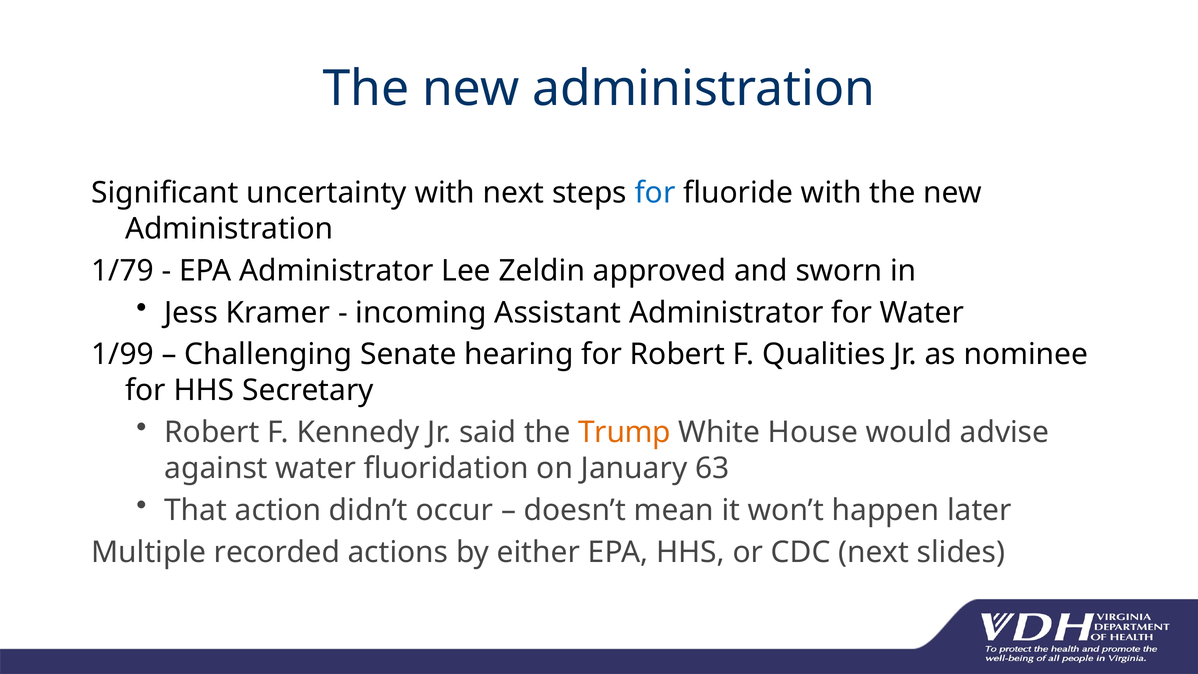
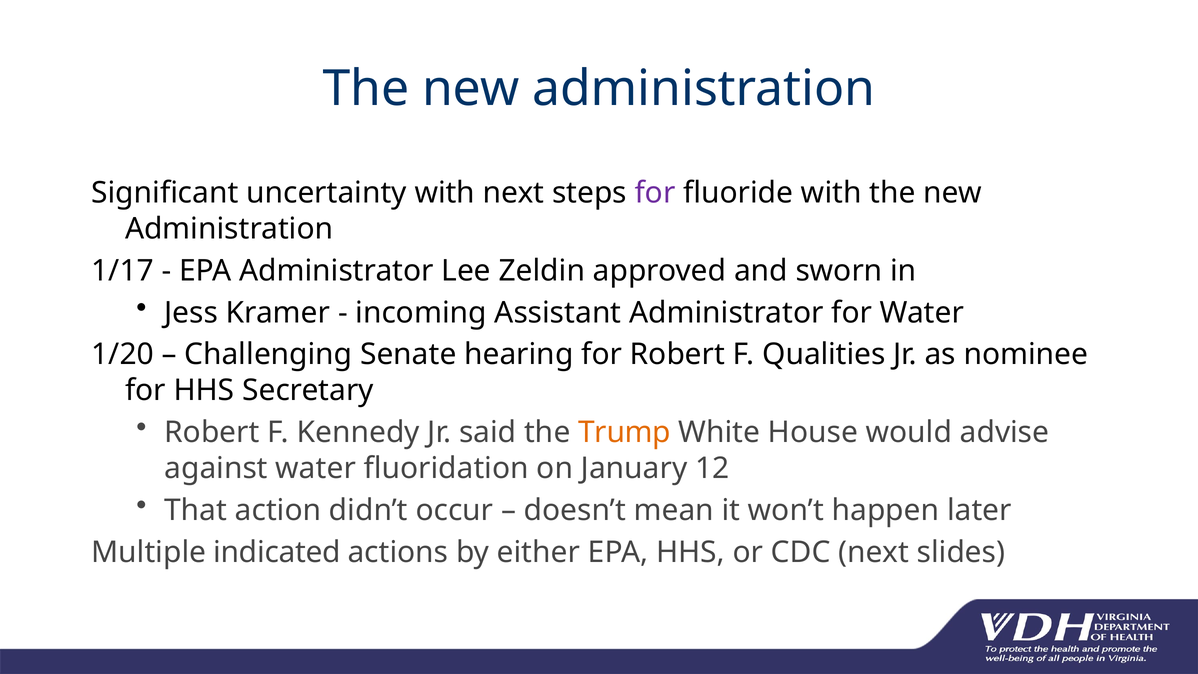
for at (655, 193) colour: blue -> purple
1/79: 1/79 -> 1/17
1/99: 1/99 -> 1/20
63: 63 -> 12
recorded: recorded -> indicated
